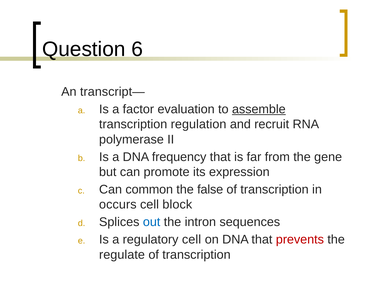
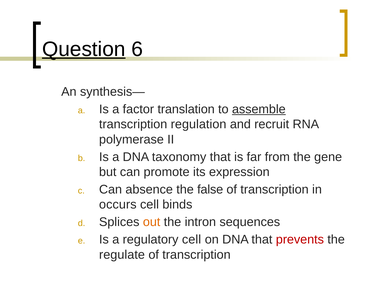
Question underline: none -> present
transcript—: transcript— -> synthesis—
evaluation: evaluation -> translation
frequency: frequency -> taxonomy
common: common -> absence
block: block -> binds
out colour: blue -> orange
